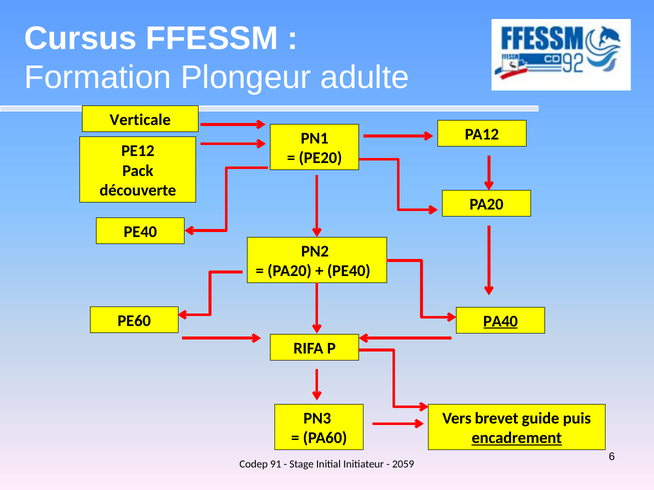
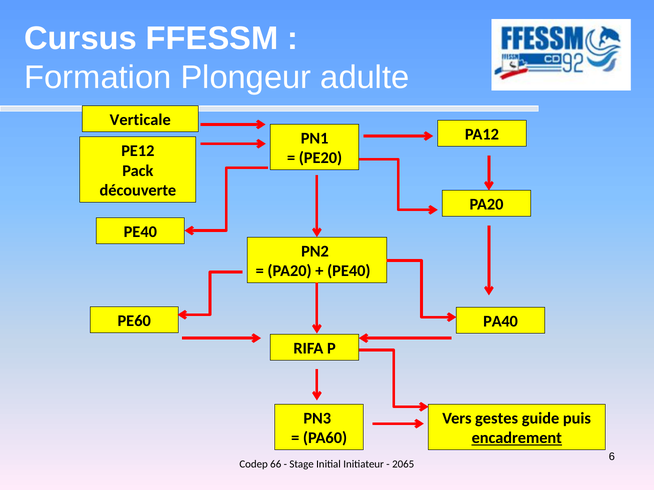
PA40 underline: present -> none
brevet: brevet -> gestes
91: 91 -> 66
2059: 2059 -> 2065
